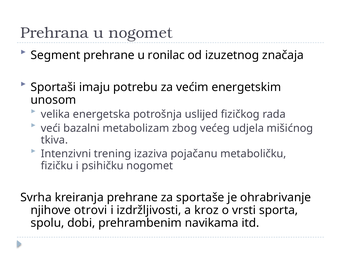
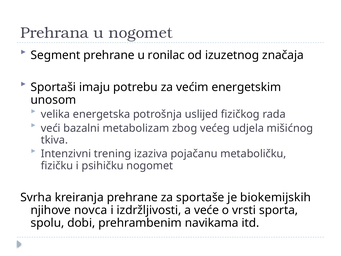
ohrabrivanje: ohrabrivanje -> biokemijskih
otrovi: otrovi -> novca
kroz: kroz -> veće
